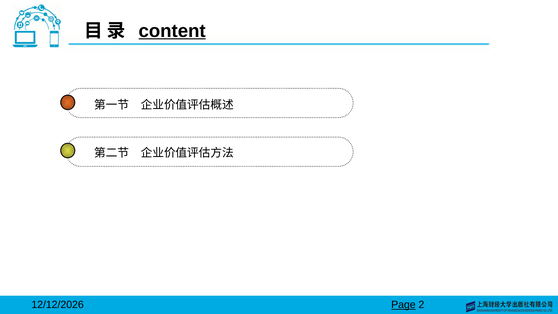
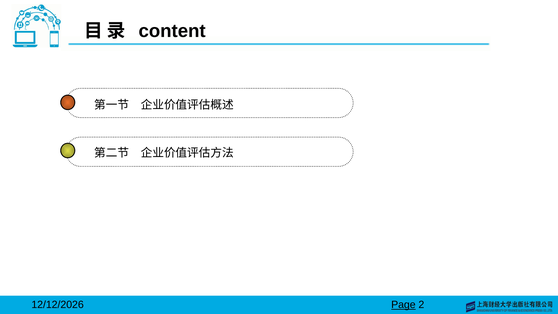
content underline: present -> none
